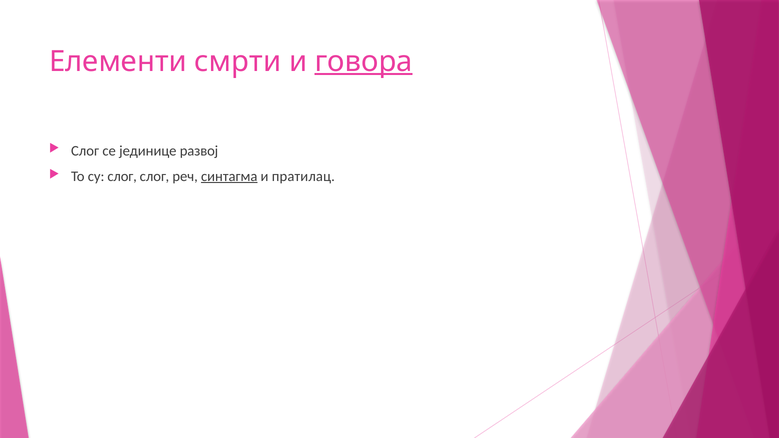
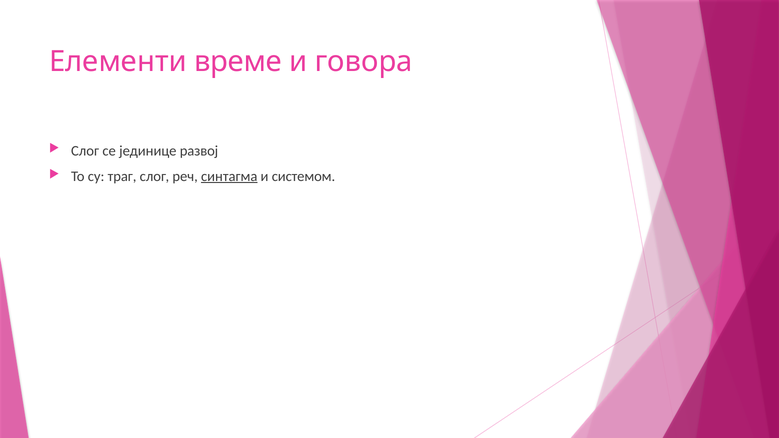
смрти: смрти -> време
говора underline: present -> none
су слог: слог -> траг
пратилац: пратилац -> системом
